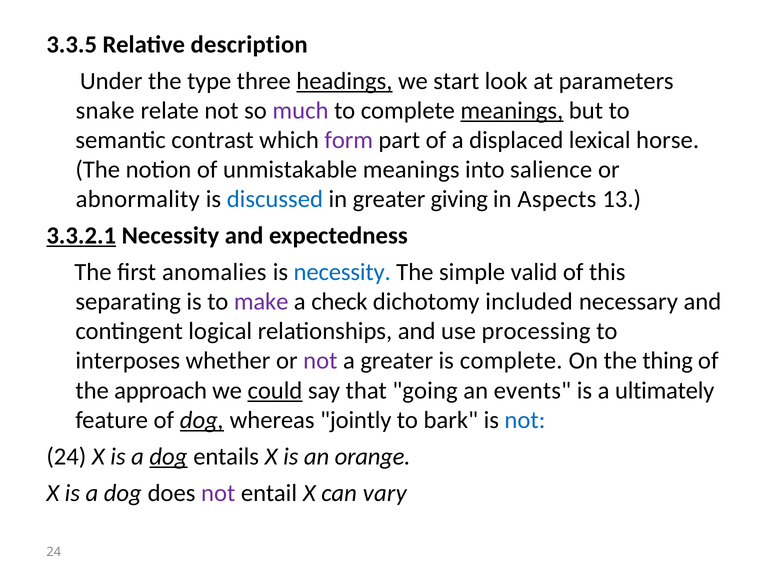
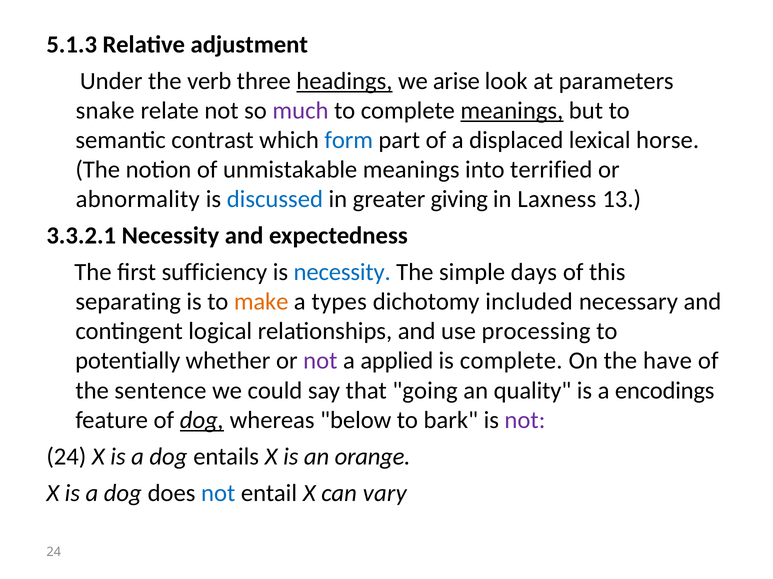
3.3.5: 3.3.5 -> 5.1.3
description: description -> adjustment
type: type -> verb
start: start -> arise
form colour: purple -> blue
salience: salience -> terrified
Aspects: Aspects -> Laxness
3.3.2.1 underline: present -> none
anomalies: anomalies -> sufficiency
valid: valid -> days
make colour: purple -> orange
check: check -> types
interposes: interposes -> potentially
a greater: greater -> applied
thing: thing -> have
approach: approach -> sentence
could underline: present -> none
events: events -> quality
ultimately: ultimately -> encodings
jointly: jointly -> below
not at (525, 421) colour: blue -> purple
dog at (168, 457) underline: present -> none
not at (218, 494) colour: purple -> blue
